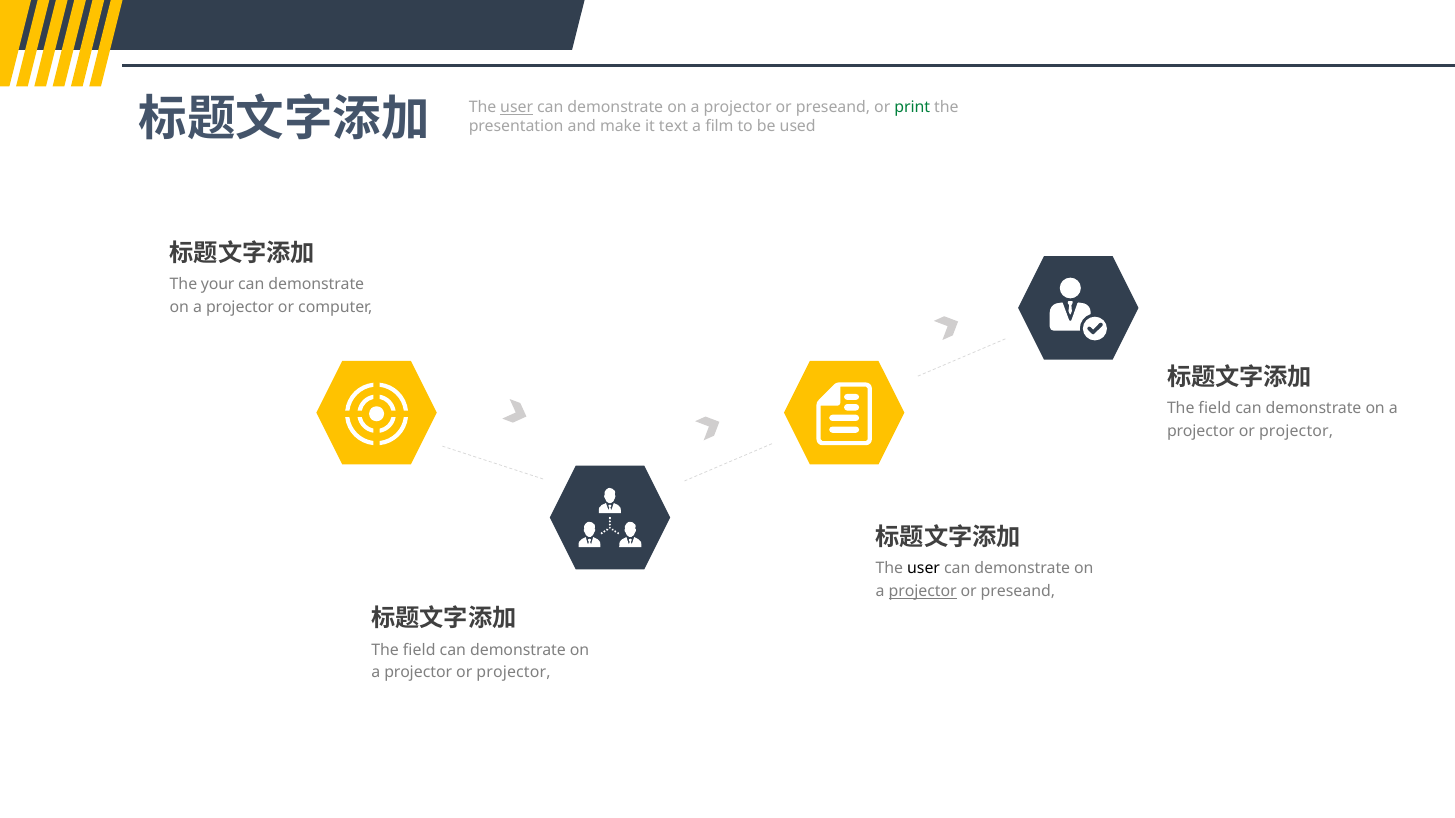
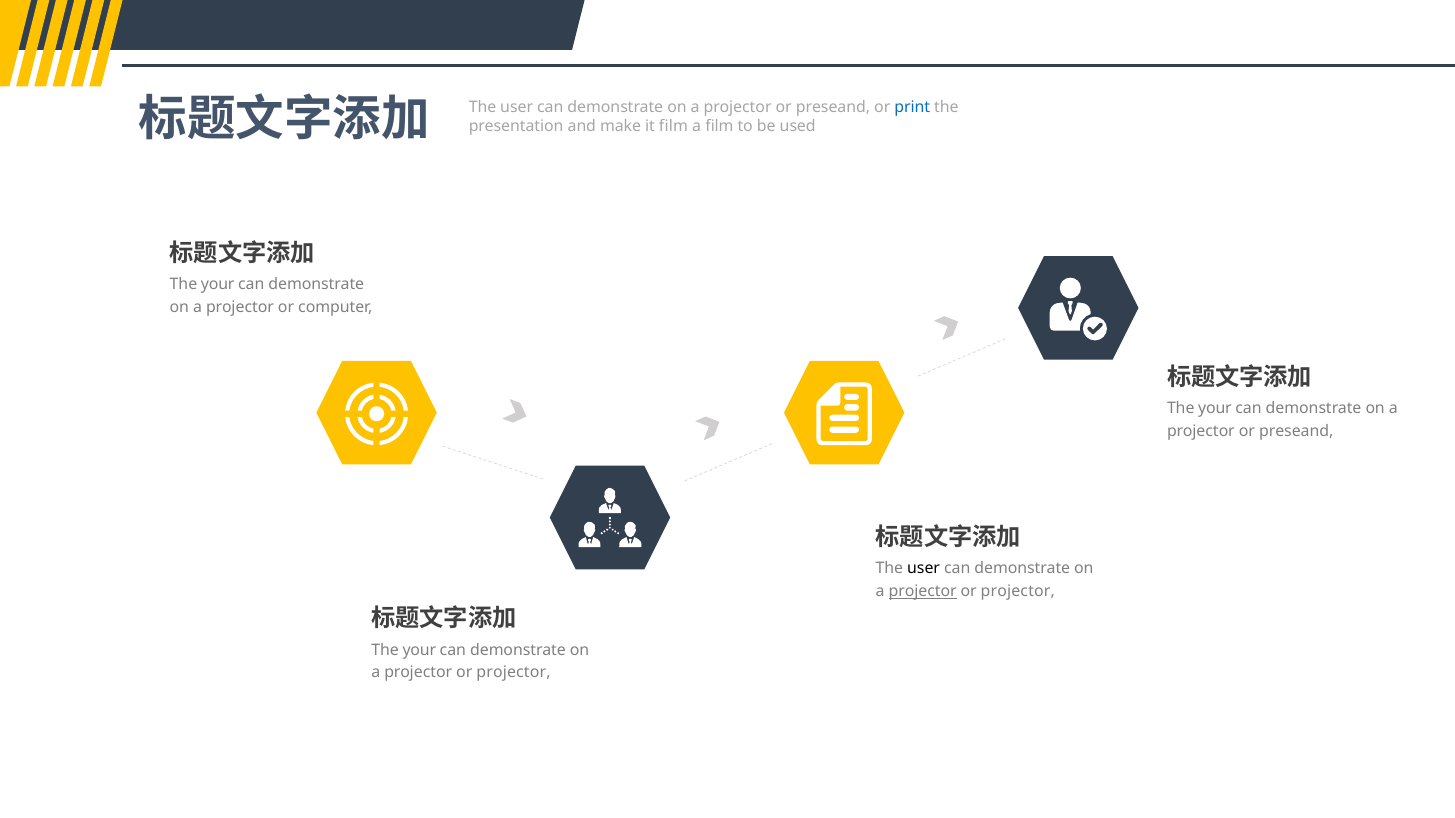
user at (517, 108) underline: present -> none
print colour: green -> blue
it text: text -> film
field at (1215, 409): field -> your
projector at (1296, 432): projector -> preseand
preseand at (1018, 592): preseand -> projector
field at (419, 650): field -> your
